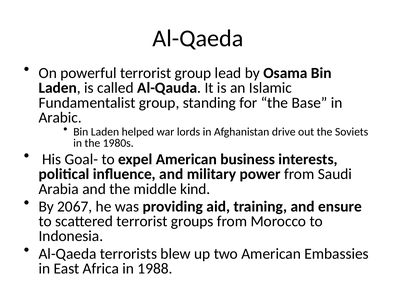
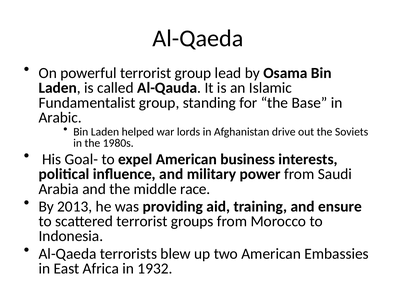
kind: kind -> race
2067: 2067 -> 2013
1988: 1988 -> 1932
